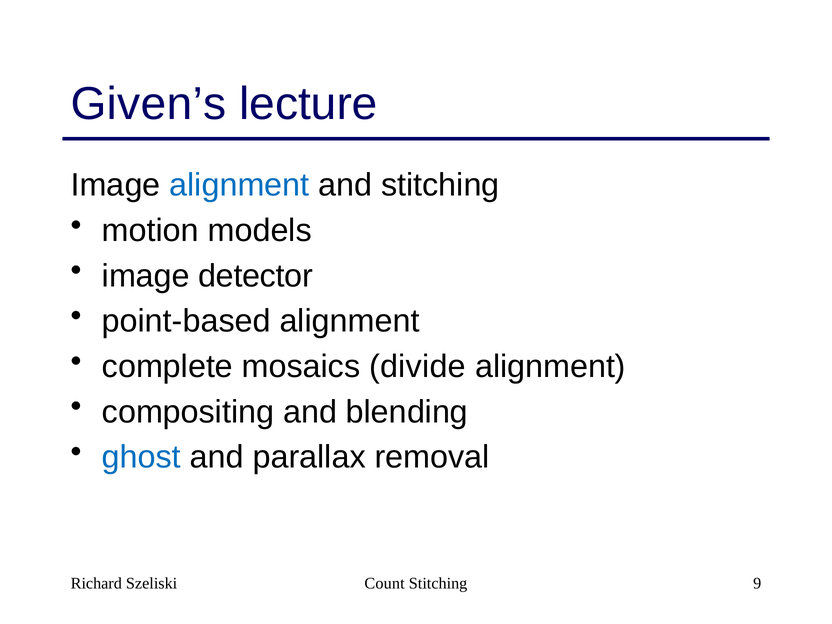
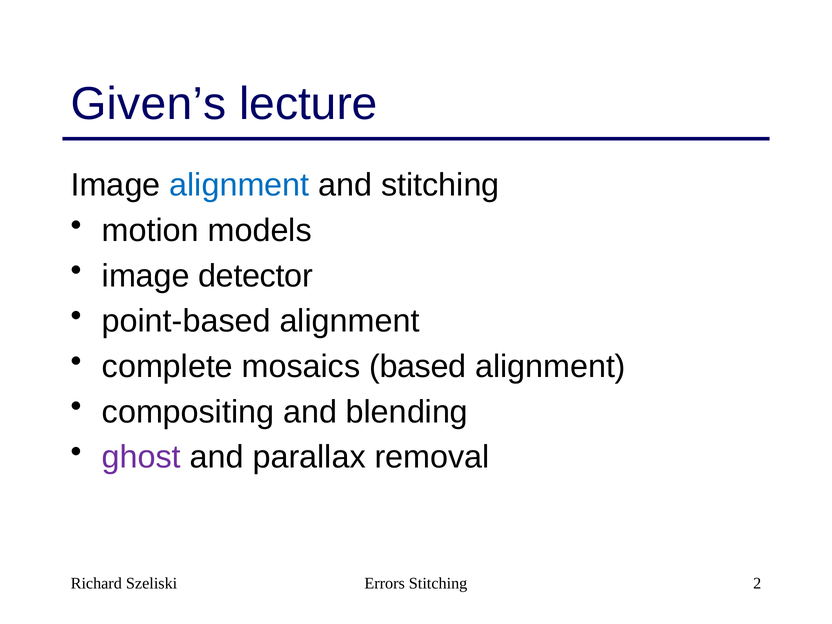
divide: divide -> based
ghost colour: blue -> purple
Count: Count -> Errors
9: 9 -> 2
